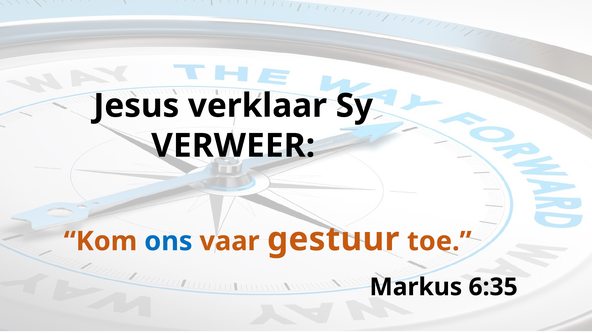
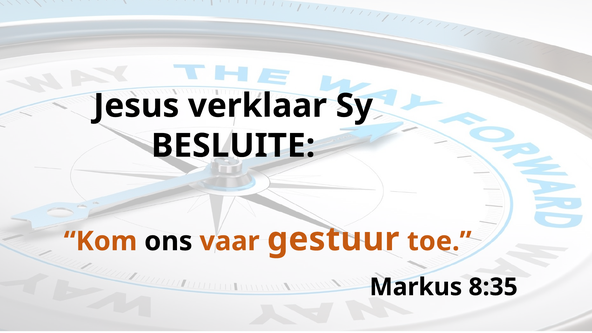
VERWEER: VERWEER -> BESLUITE
ons colour: blue -> black
6:35: 6:35 -> 8:35
